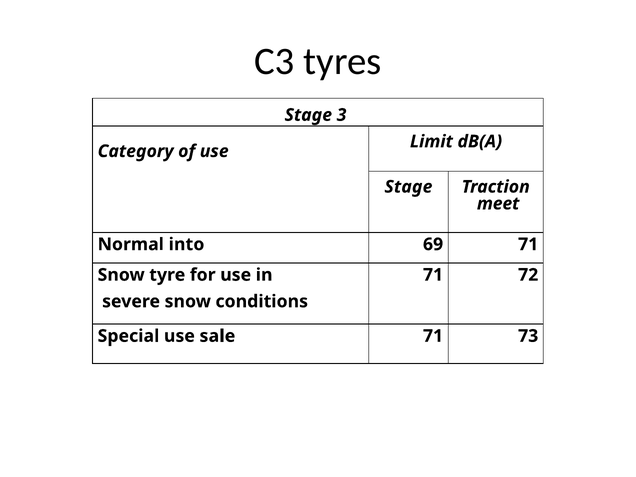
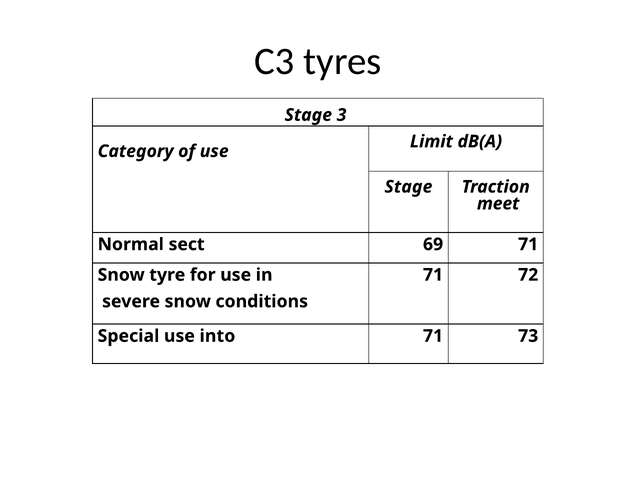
into: into -> sect
sale: sale -> into
